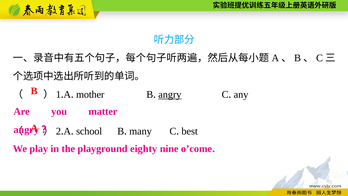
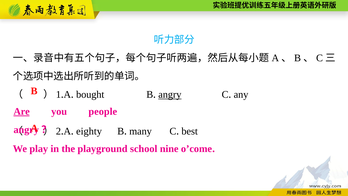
mother: mother -> bought
Are underline: none -> present
matter: matter -> people
school: school -> eighty
eighty: eighty -> school
